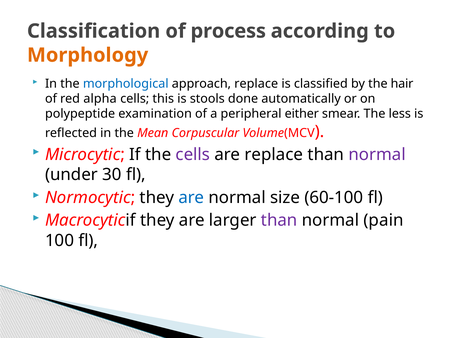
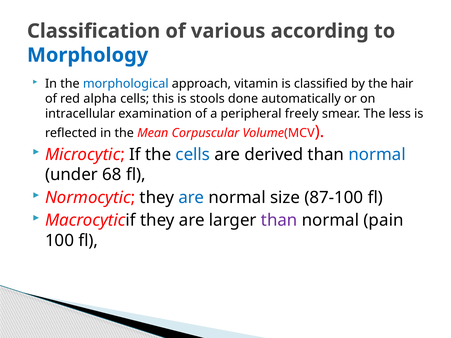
process: process -> various
Morphology colour: orange -> blue
approach replace: replace -> vitamin
polypeptide: polypeptide -> intracellular
either: either -> freely
cells at (193, 155) colour: purple -> blue
are replace: replace -> derived
normal at (377, 155) colour: purple -> blue
30: 30 -> 68
60-100: 60-100 -> 87-100
